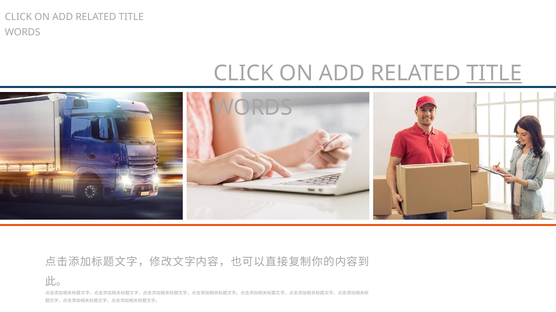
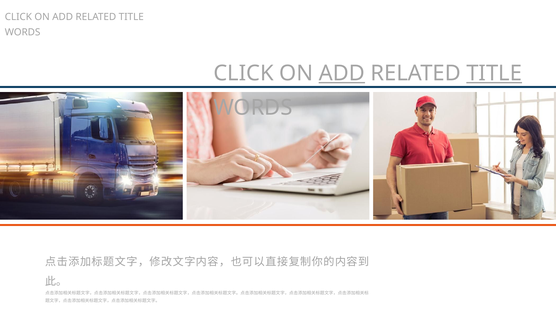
ADD at (342, 74) underline: none -> present
